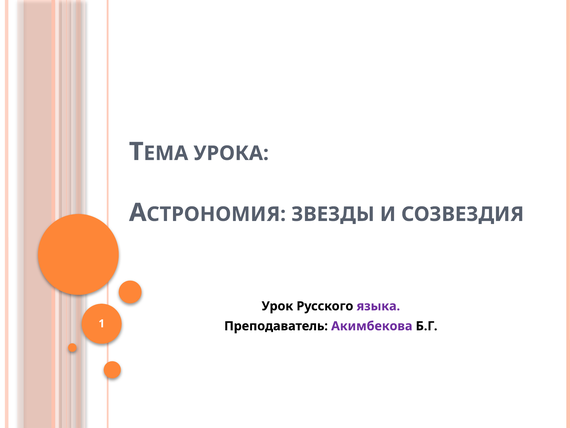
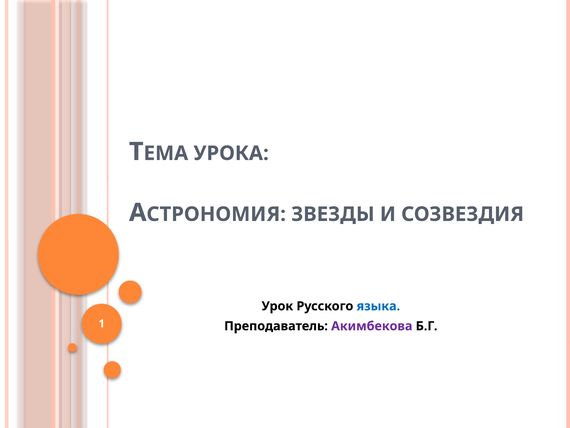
языка colour: purple -> blue
